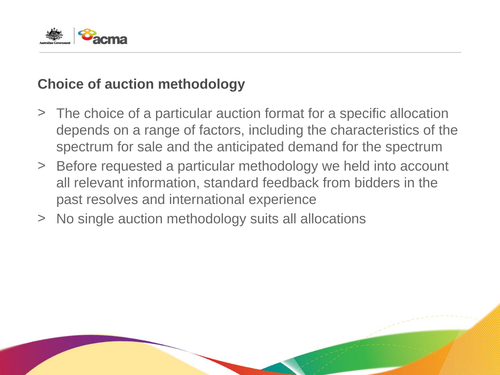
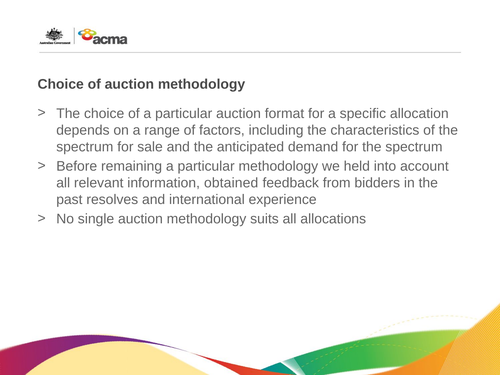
requested: requested -> remaining
standard: standard -> obtained
